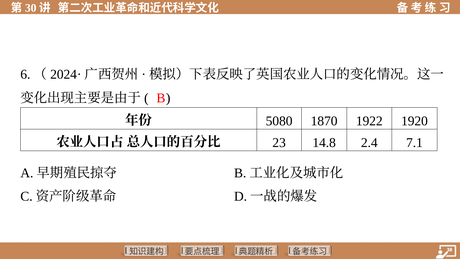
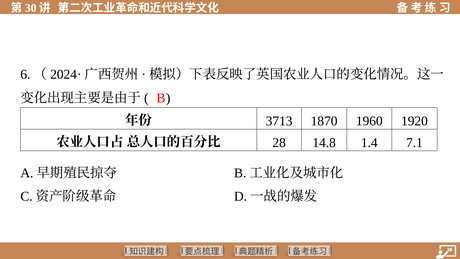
5080: 5080 -> 3713
1922: 1922 -> 1960
23: 23 -> 28
2.4: 2.4 -> 1.4
